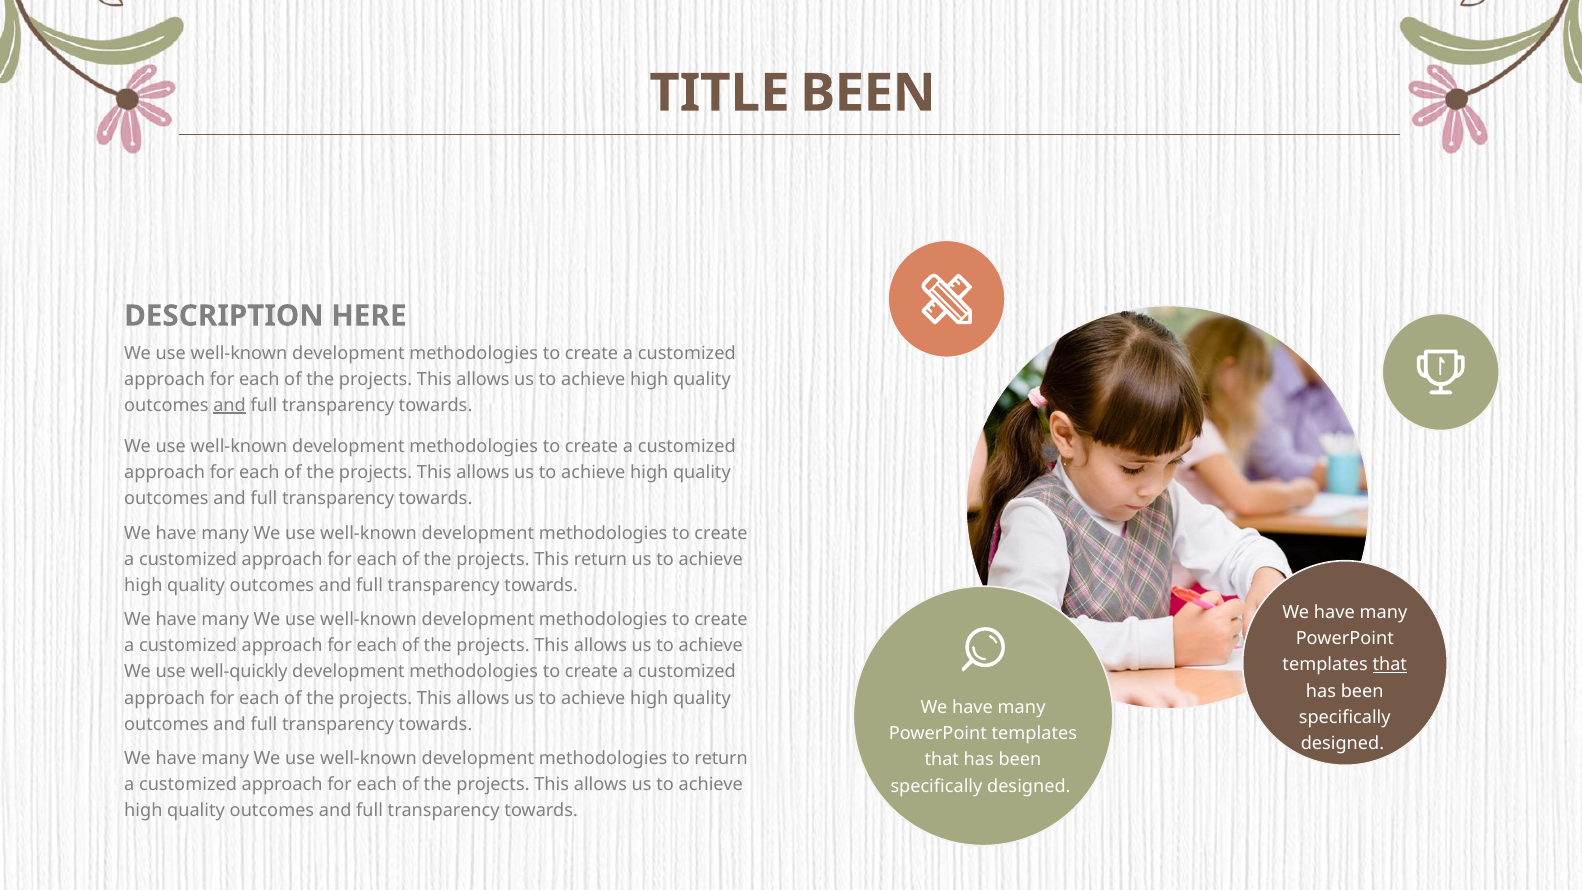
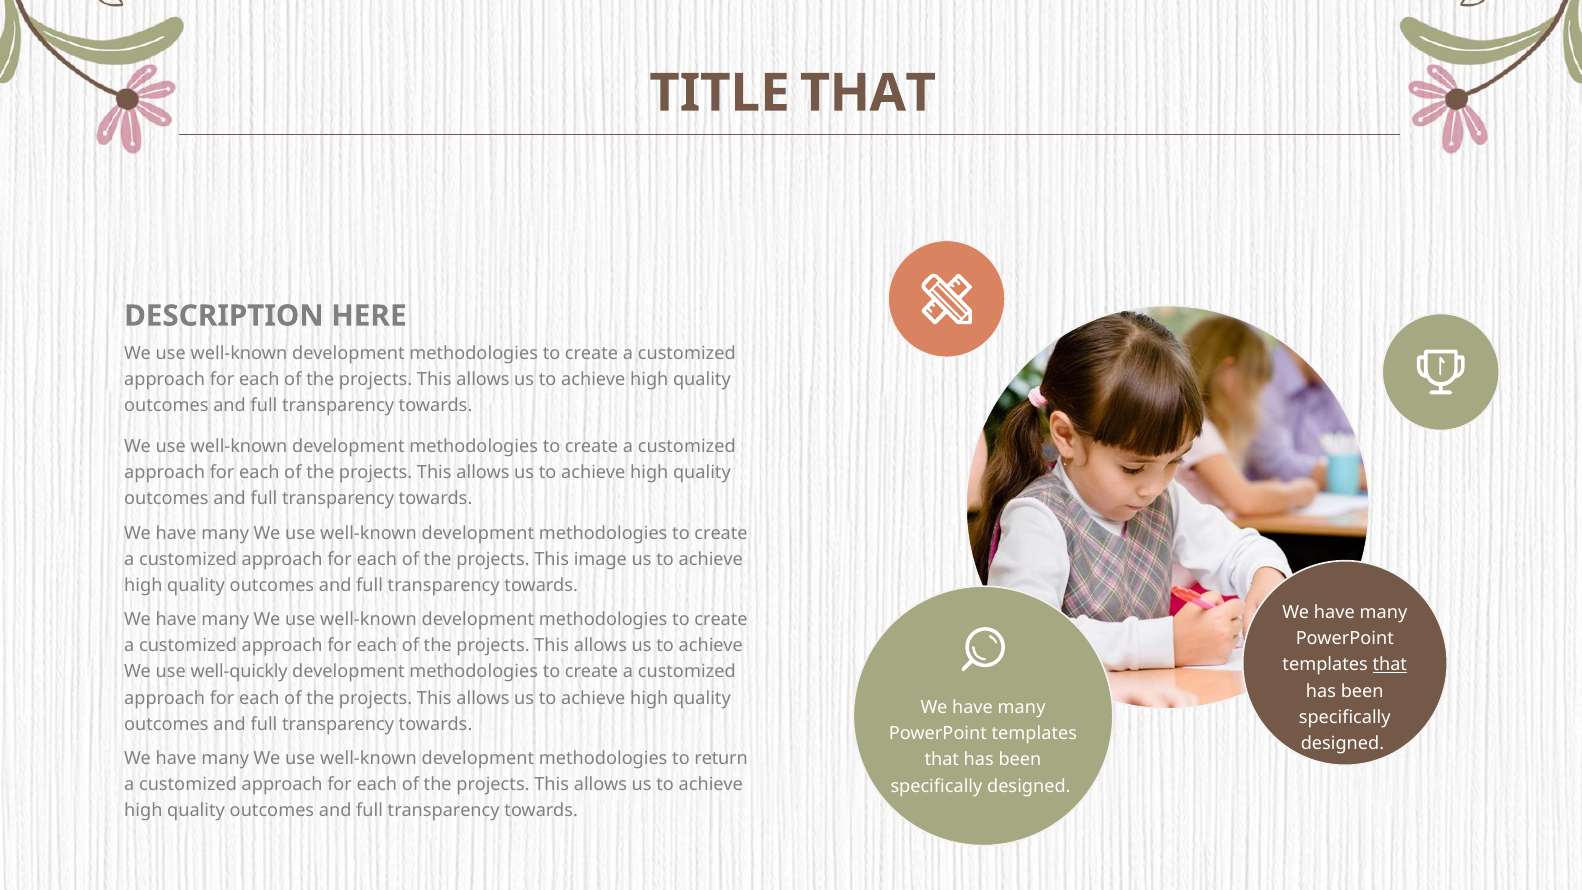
TITLE BEEN: BEEN -> THAT
and at (230, 405) underline: present -> none
This return: return -> image
